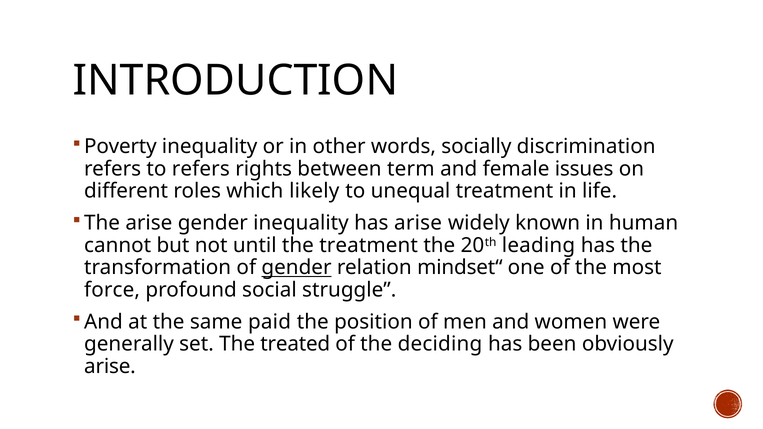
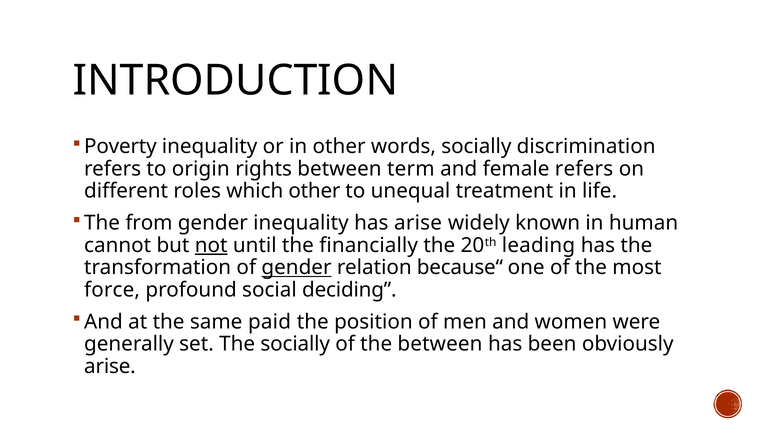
to refers: refers -> origin
female issues: issues -> refers
which likely: likely -> other
The arise: arise -> from
not underline: none -> present
the treatment: treatment -> financially
mindset“: mindset“ -> because“
struggle: struggle -> deciding
The treated: treated -> socially
the deciding: deciding -> between
